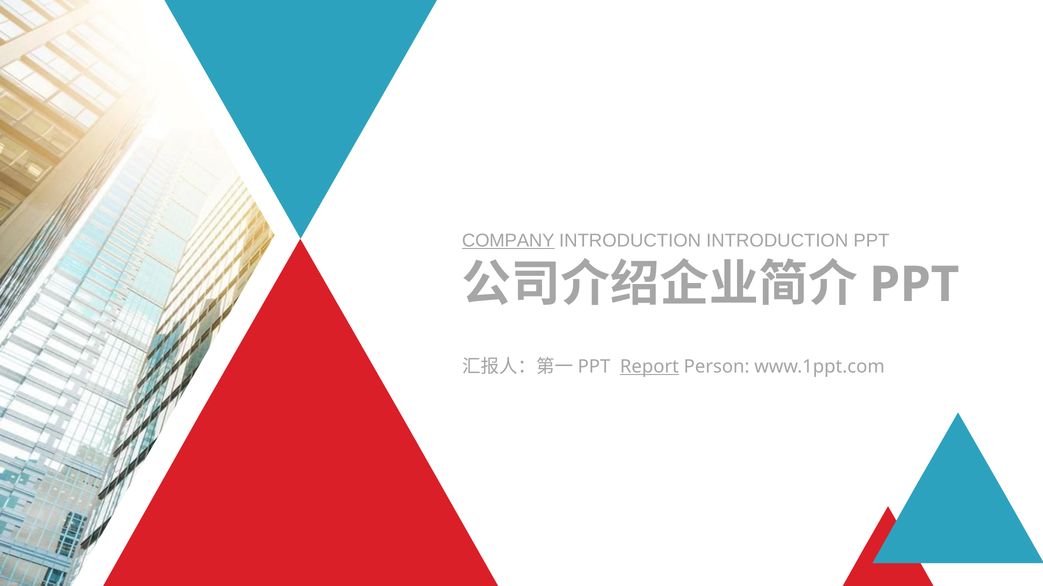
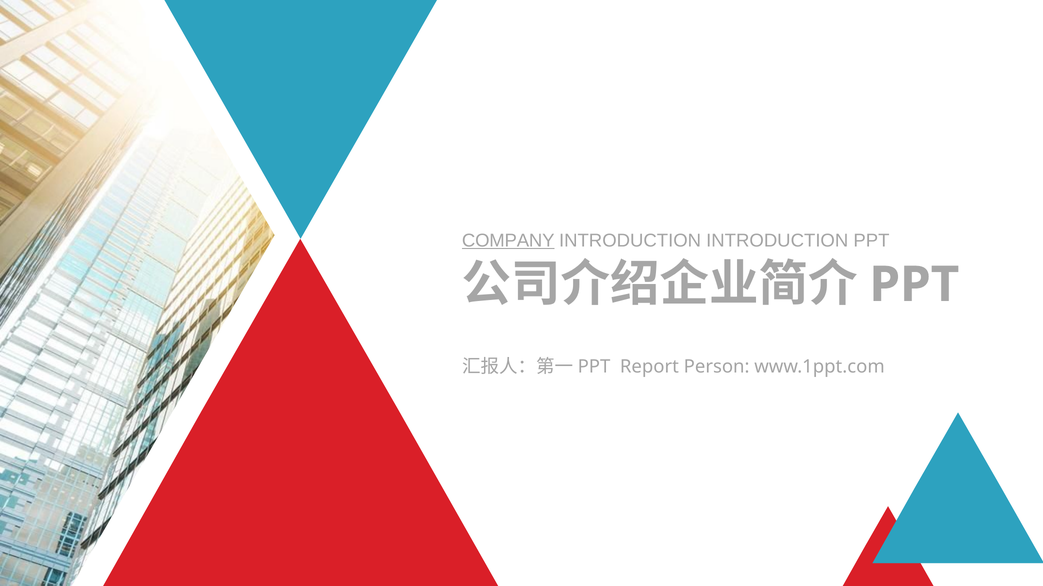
Report underline: present -> none
